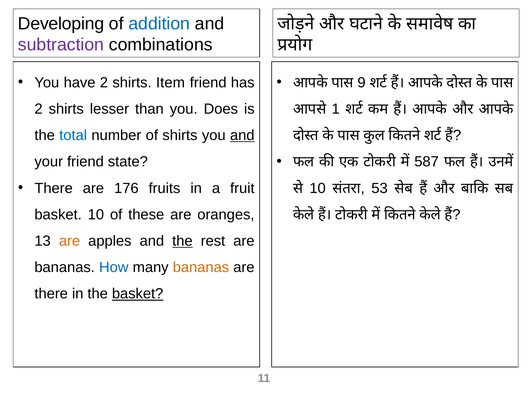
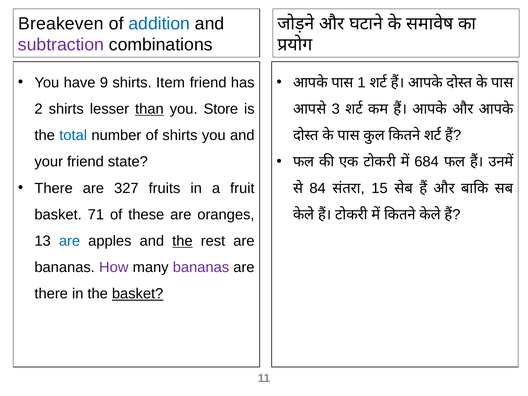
Developing: Developing -> Breakeven
have 2: 2 -> 9
9: 9 -> 1
than underline: none -> present
Does: Does -> Store
1: 1 -> 3
and at (242, 135) underline: present -> none
587: 587 -> 684
176: 176 -> 327
10 at (318, 188): 10 -> 84
53: 53 -> 15
basket 10: 10 -> 71
are at (70, 241) colour: orange -> blue
How colour: blue -> purple
bananas at (201, 267) colour: orange -> purple
